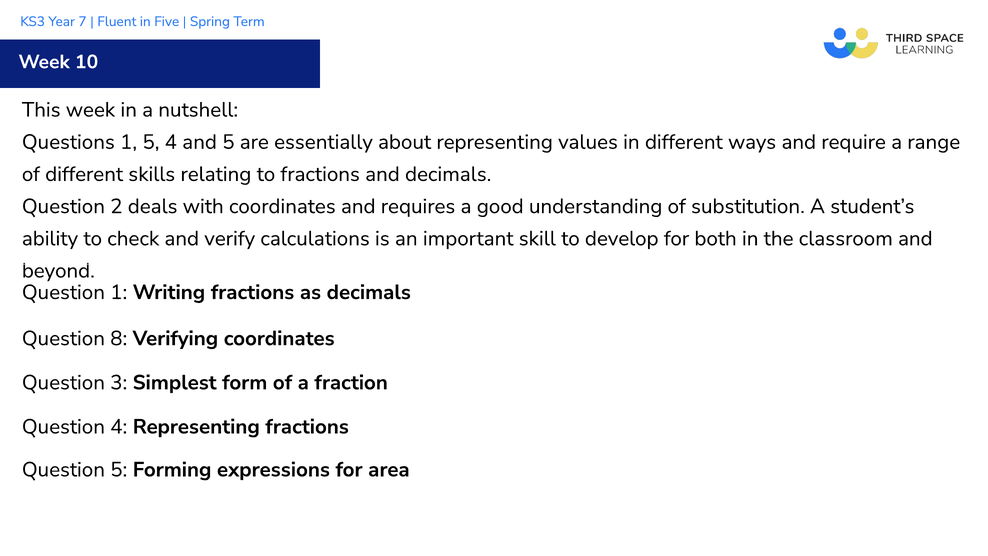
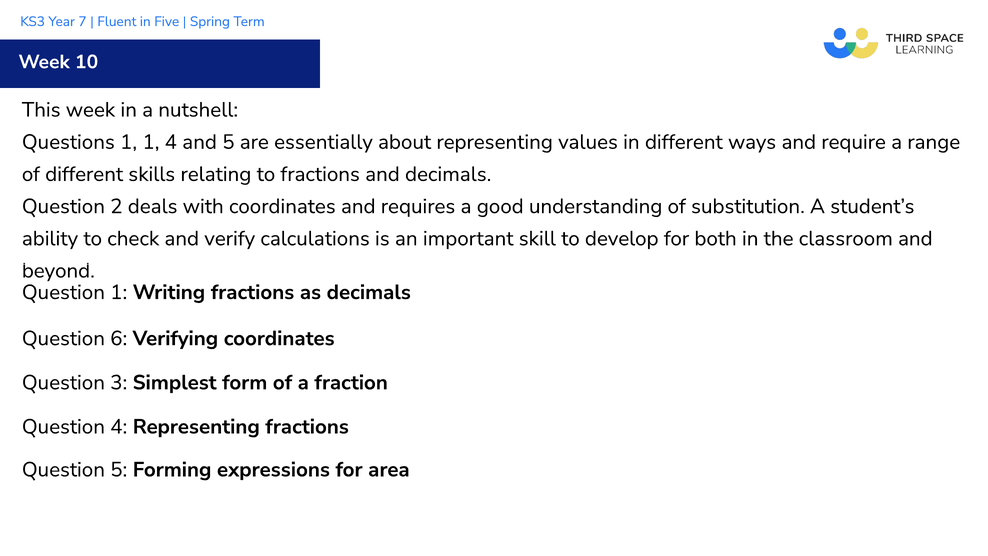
1 5: 5 -> 1
8: 8 -> 6
